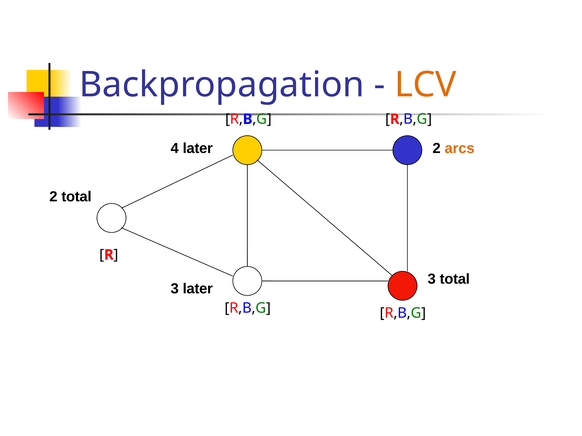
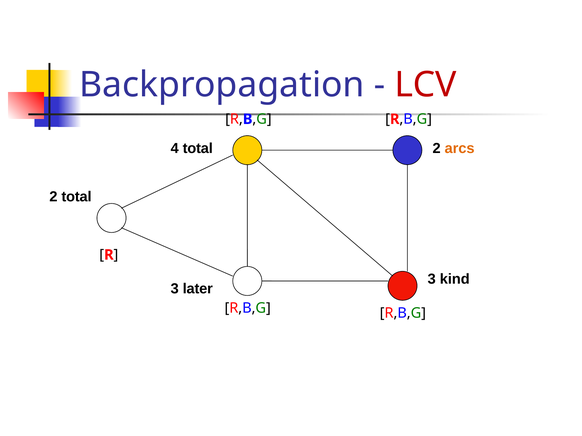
LCV colour: orange -> red
4 later: later -> total
3 total: total -> kind
